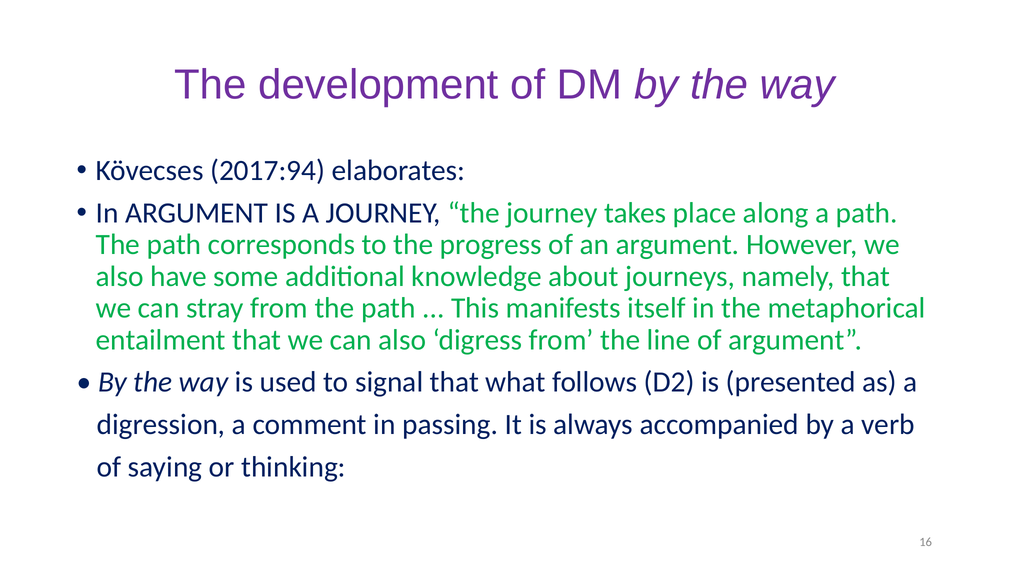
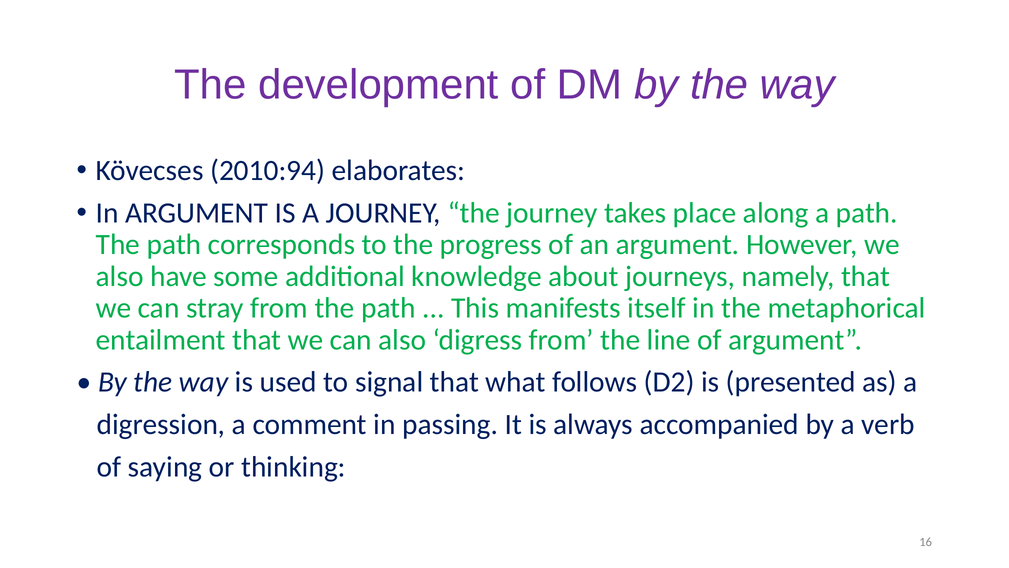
2017:94: 2017:94 -> 2010:94
